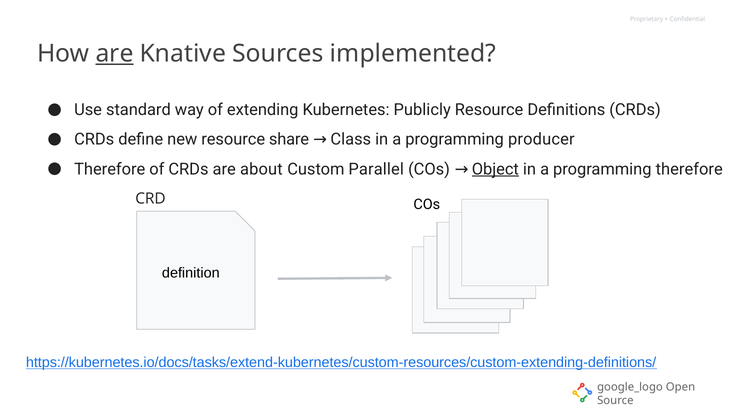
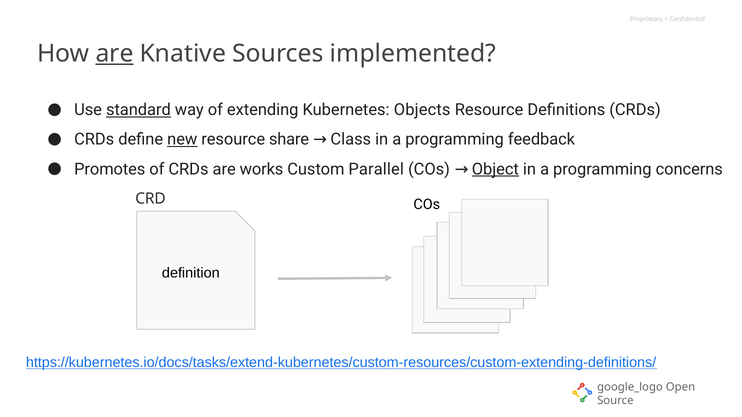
standard underline: none -> present
Publicly: Publicly -> Objects
new underline: none -> present
producer: producer -> feedback
Therefore at (110, 169): Therefore -> Promotes
about: about -> works
programming therefore: therefore -> concerns
